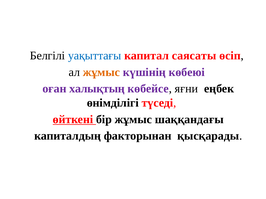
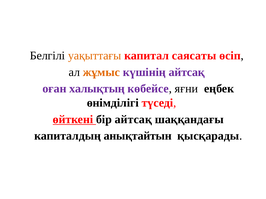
уақыттағы colour: blue -> orange
күшінің көбеюі: көбеюі -> айтсақ
бір жұмыс: жұмыс -> айтсақ
факторынан: факторынан -> анықтайтын
